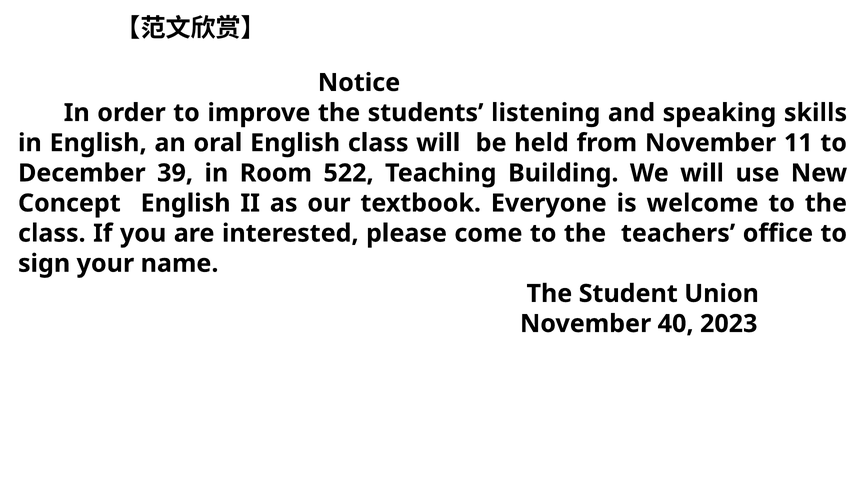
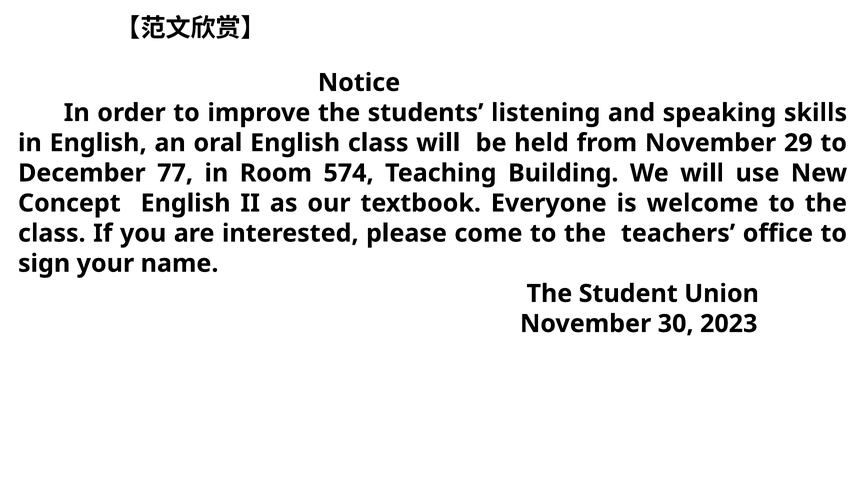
11: 11 -> 29
39: 39 -> 77
522: 522 -> 574
40: 40 -> 30
